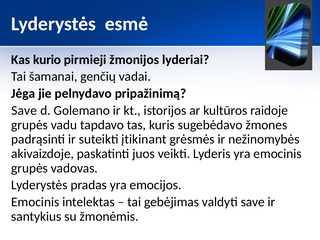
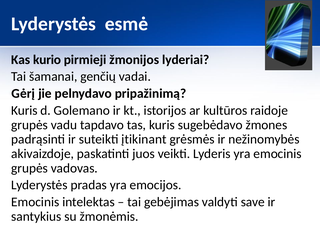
Jėga: Jėga -> Gėrį
Save at (24, 111): Save -> Kuris
